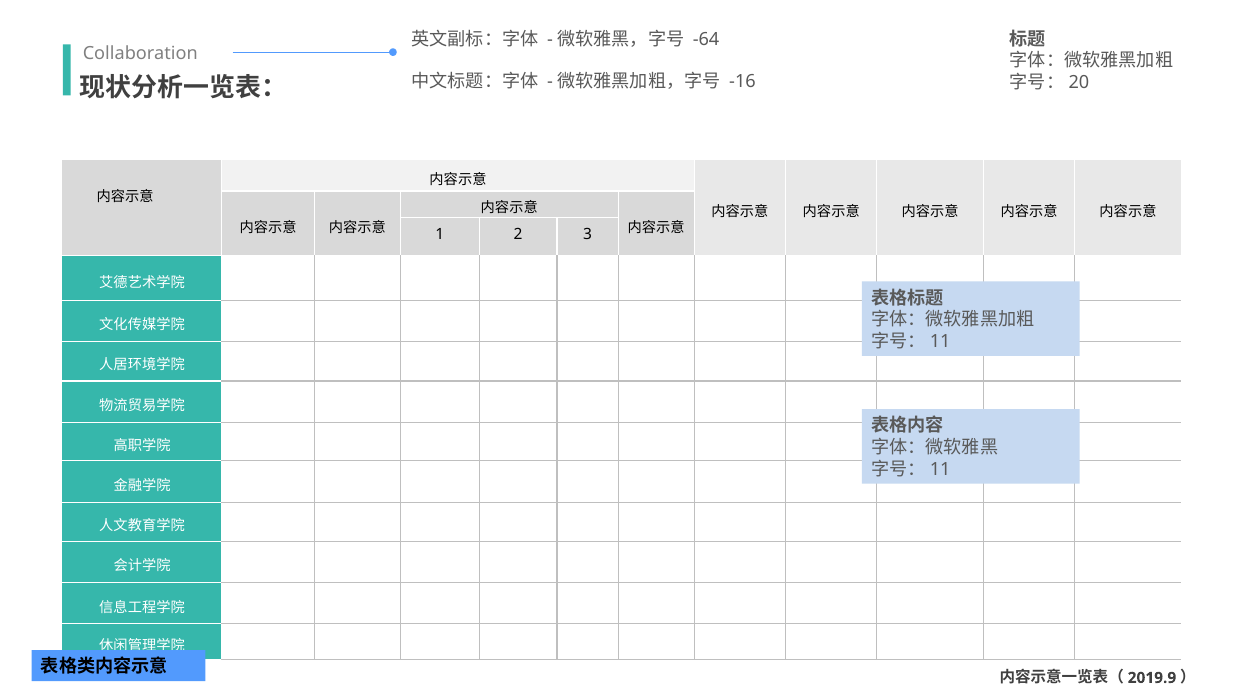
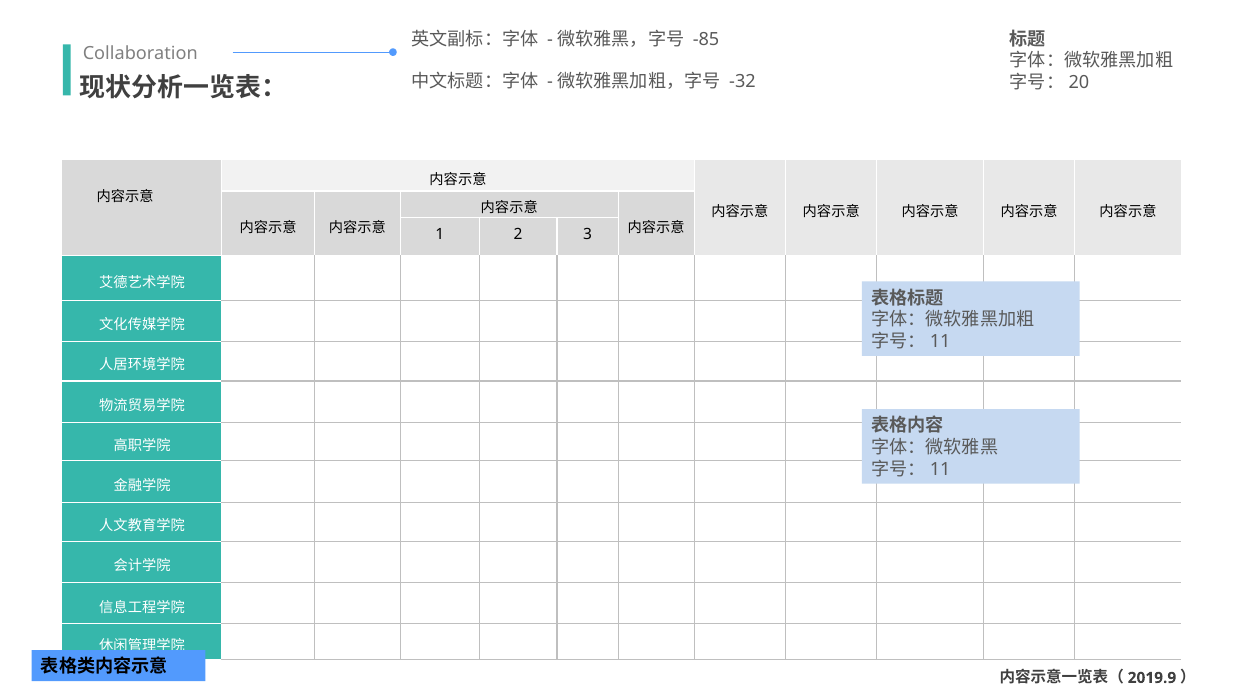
-64: -64 -> -85
-16: -16 -> -32
